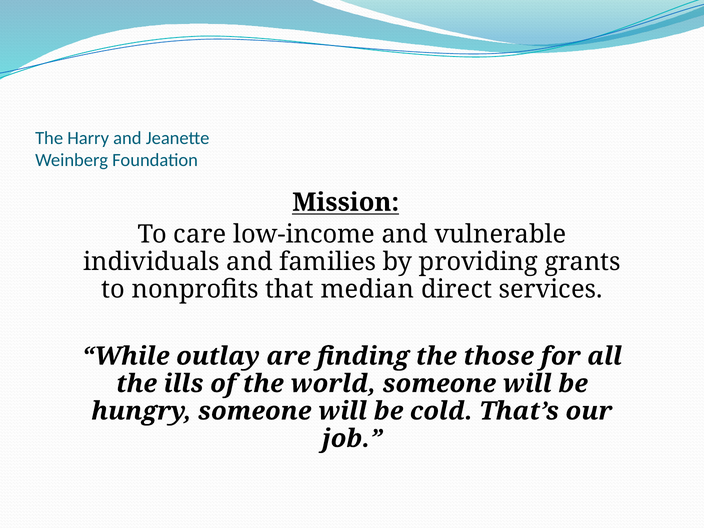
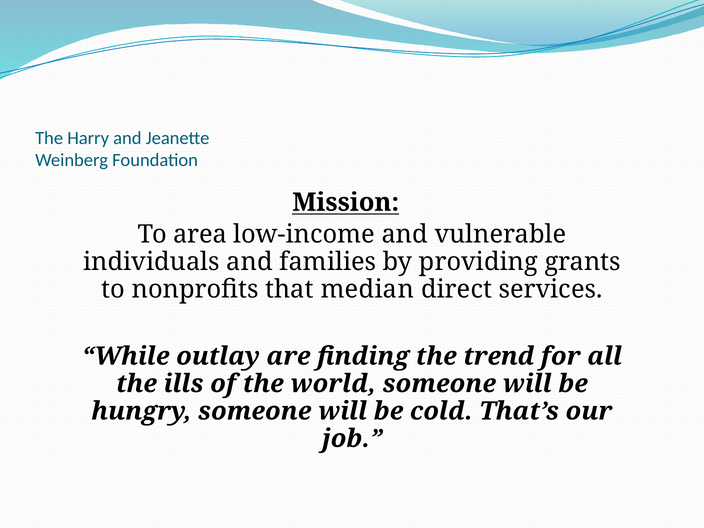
care: care -> area
those: those -> trend
